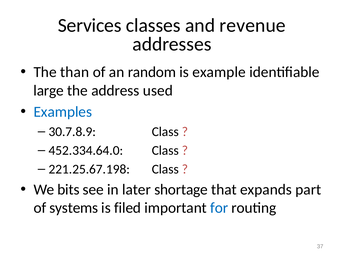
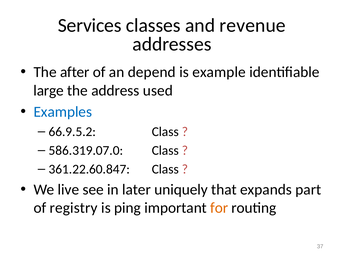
than: than -> after
random: random -> depend
30.7.8.9: 30.7.8.9 -> 66.9.5.2
452.334.64.0: 452.334.64.0 -> 586.319.07.0
221.25.67.198: 221.25.67.198 -> 361.22.60.847
bits: bits -> live
shortage: shortage -> uniquely
systems: systems -> registry
filed: filed -> ping
for colour: blue -> orange
